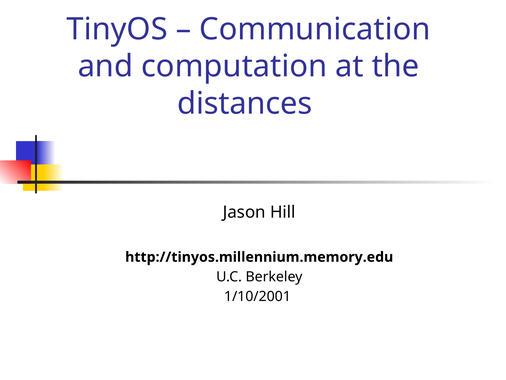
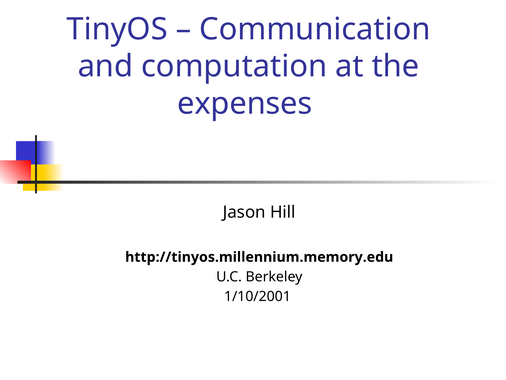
distances: distances -> expenses
